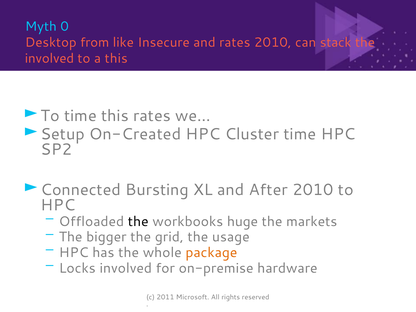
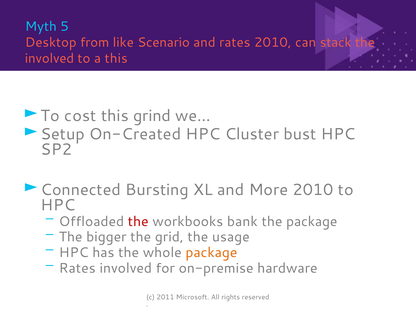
0: 0 -> 5
Insecure: Insecure -> Scenario
To time: time -> cost
this rates: rates -> grind
Cluster time: time -> bust
After: After -> More
the at (138, 222) colour: black -> red
huge: huge -> bank
the markets: markets -> package
Locks at (77, 268): Locks -> Rates
